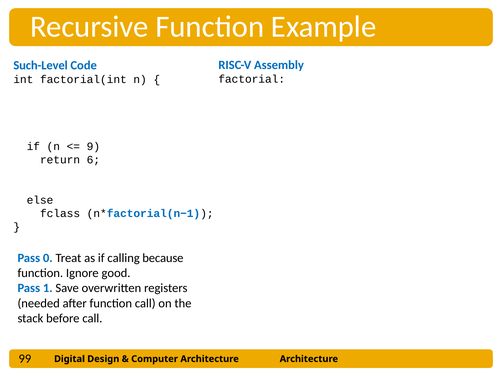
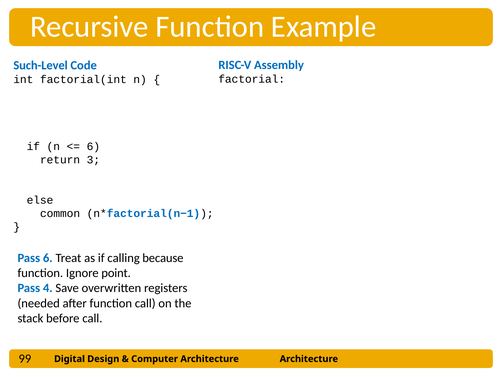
9 at (93, 146): 9 -> 6
6: 6 -> 3
fclass: fclass -> common
Pass 0: 0 -> 6
good: good -> point
Pass 1: 1 -> 4
